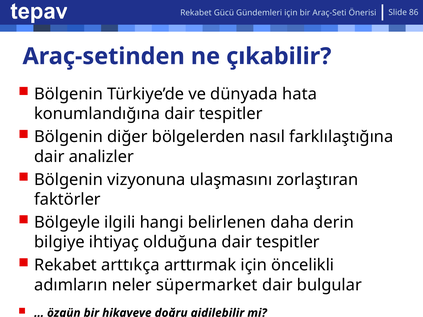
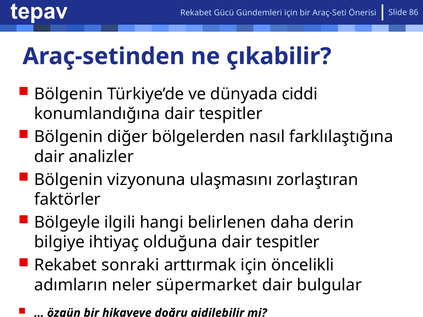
hata: hata -> ciddi
arttıkça: arttıkça -> sonraki
